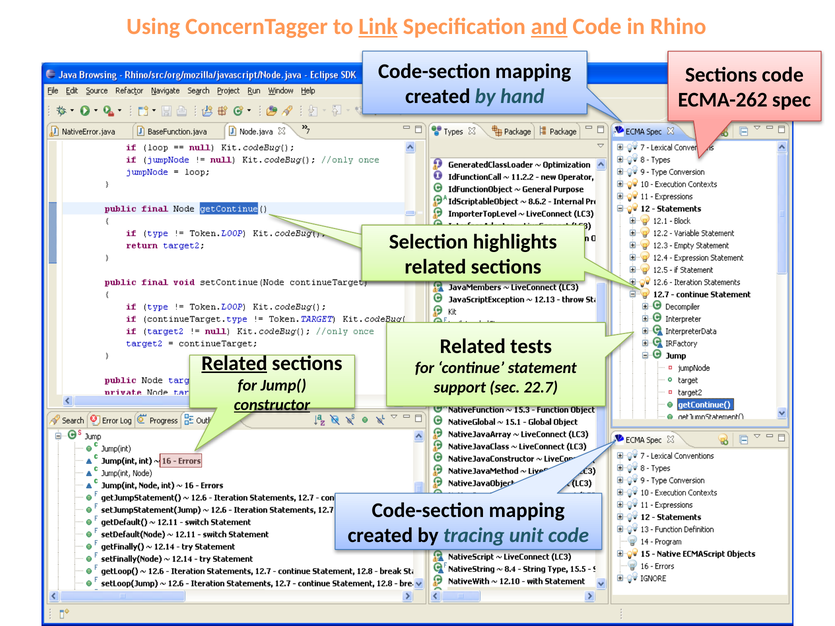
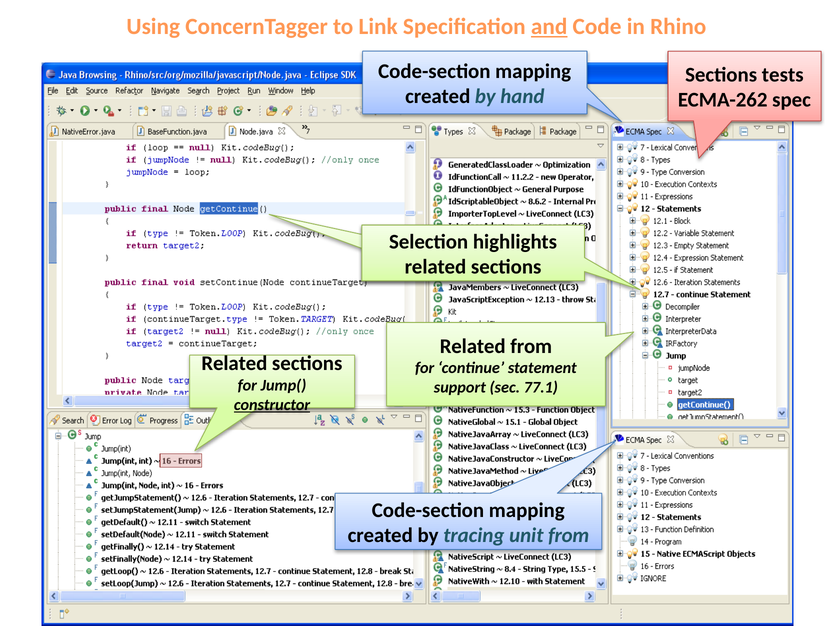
Link underline: present -> none
Sections code: code -> tests
Related tests: tests -> from
Related at (234, 364) underline: present -> none
22.7: 22.7 -> 77.1
unit code: code -> from
